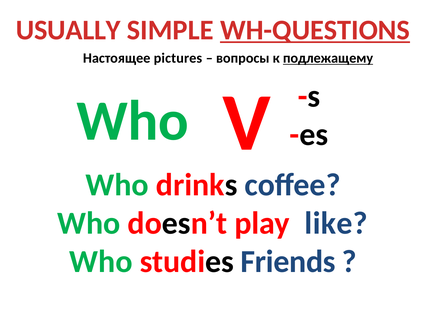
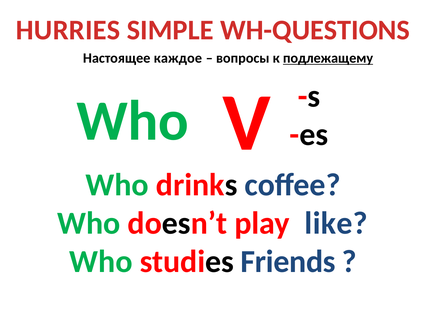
USUALLY: USUALLY -> HURRIES
WH-QUESTIONS underline: present -> none
pictures: pictures -> каждое
